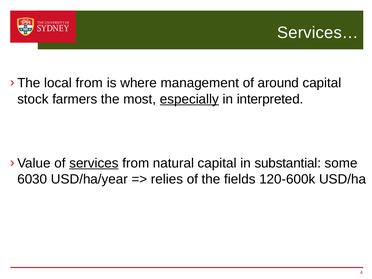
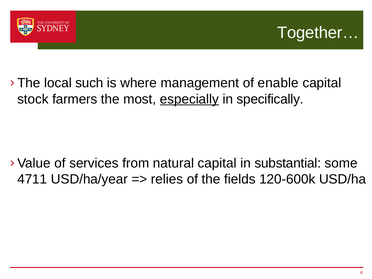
Services…: Services… -> Together…
local from: from -> such
around: around -> enable
interpreted: interpreted -> specifically
services underline: present -> none
6030: 6030 -> 4711
